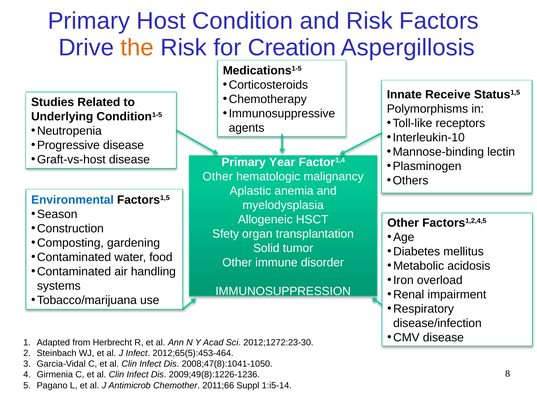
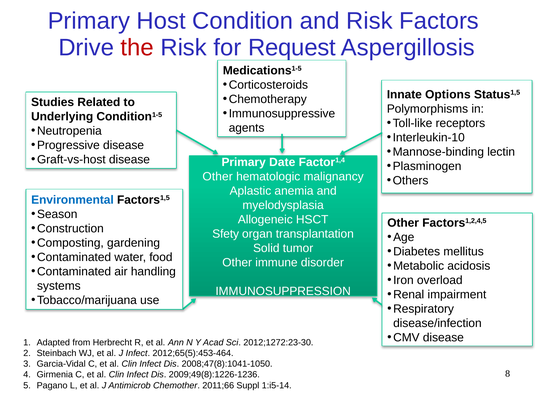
the colour: orange -> red
Creation: Creation -> Request
Receive: Receive -> Options
Year: Year -> Date
